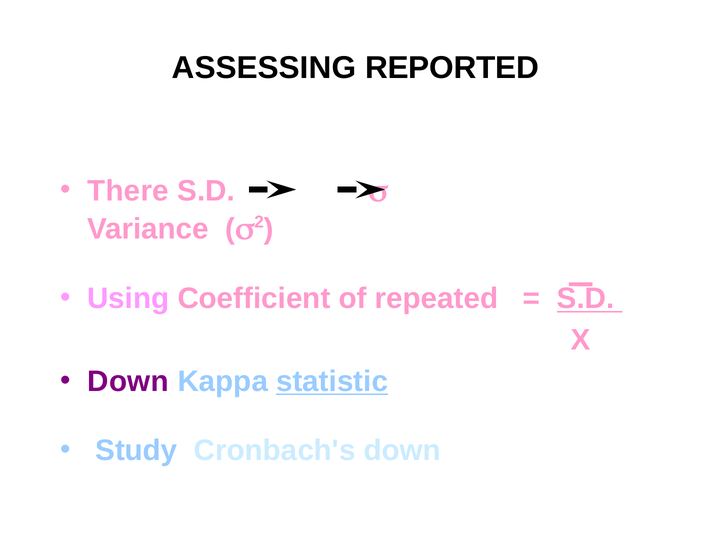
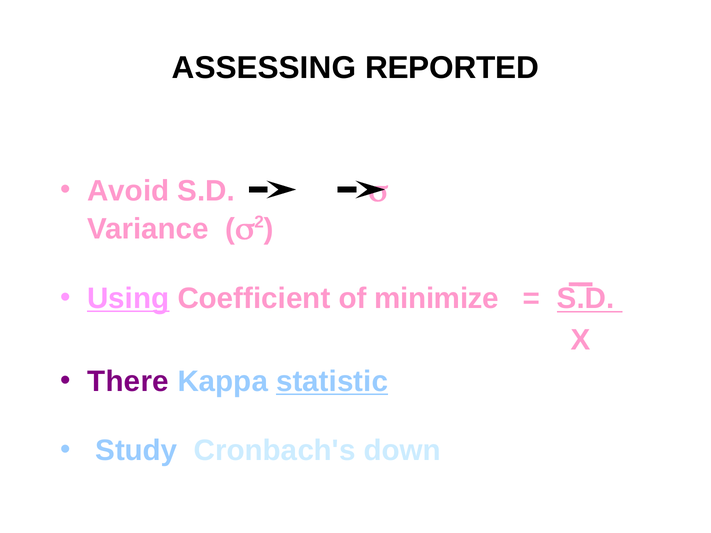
There: There -> Avoid
Using underline: none -> present
repeated: repeated -> minimize
Down at (128, 382): Down -> There
